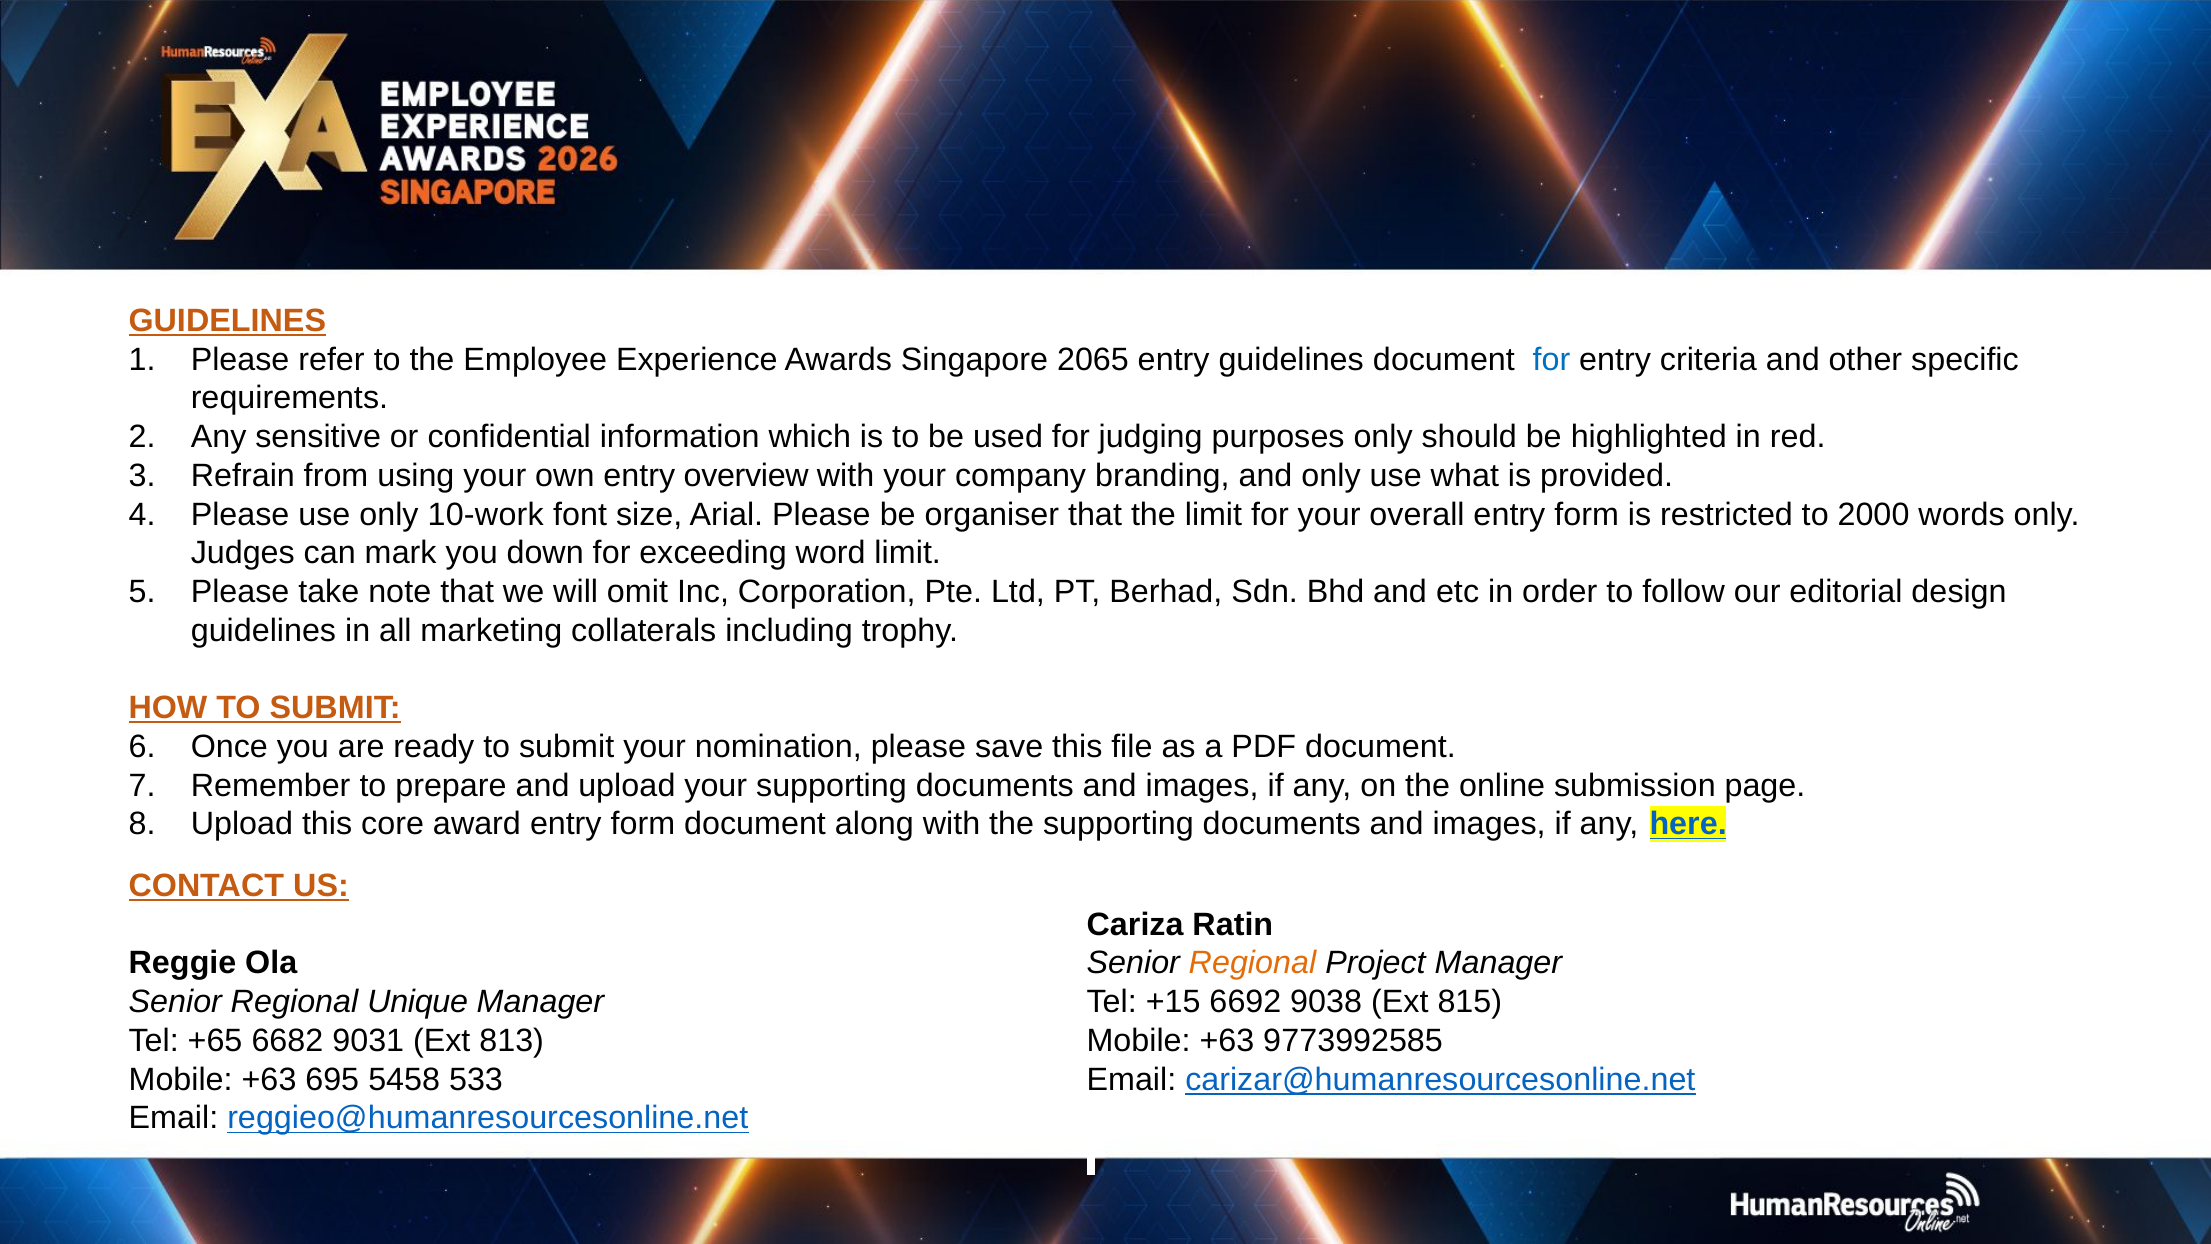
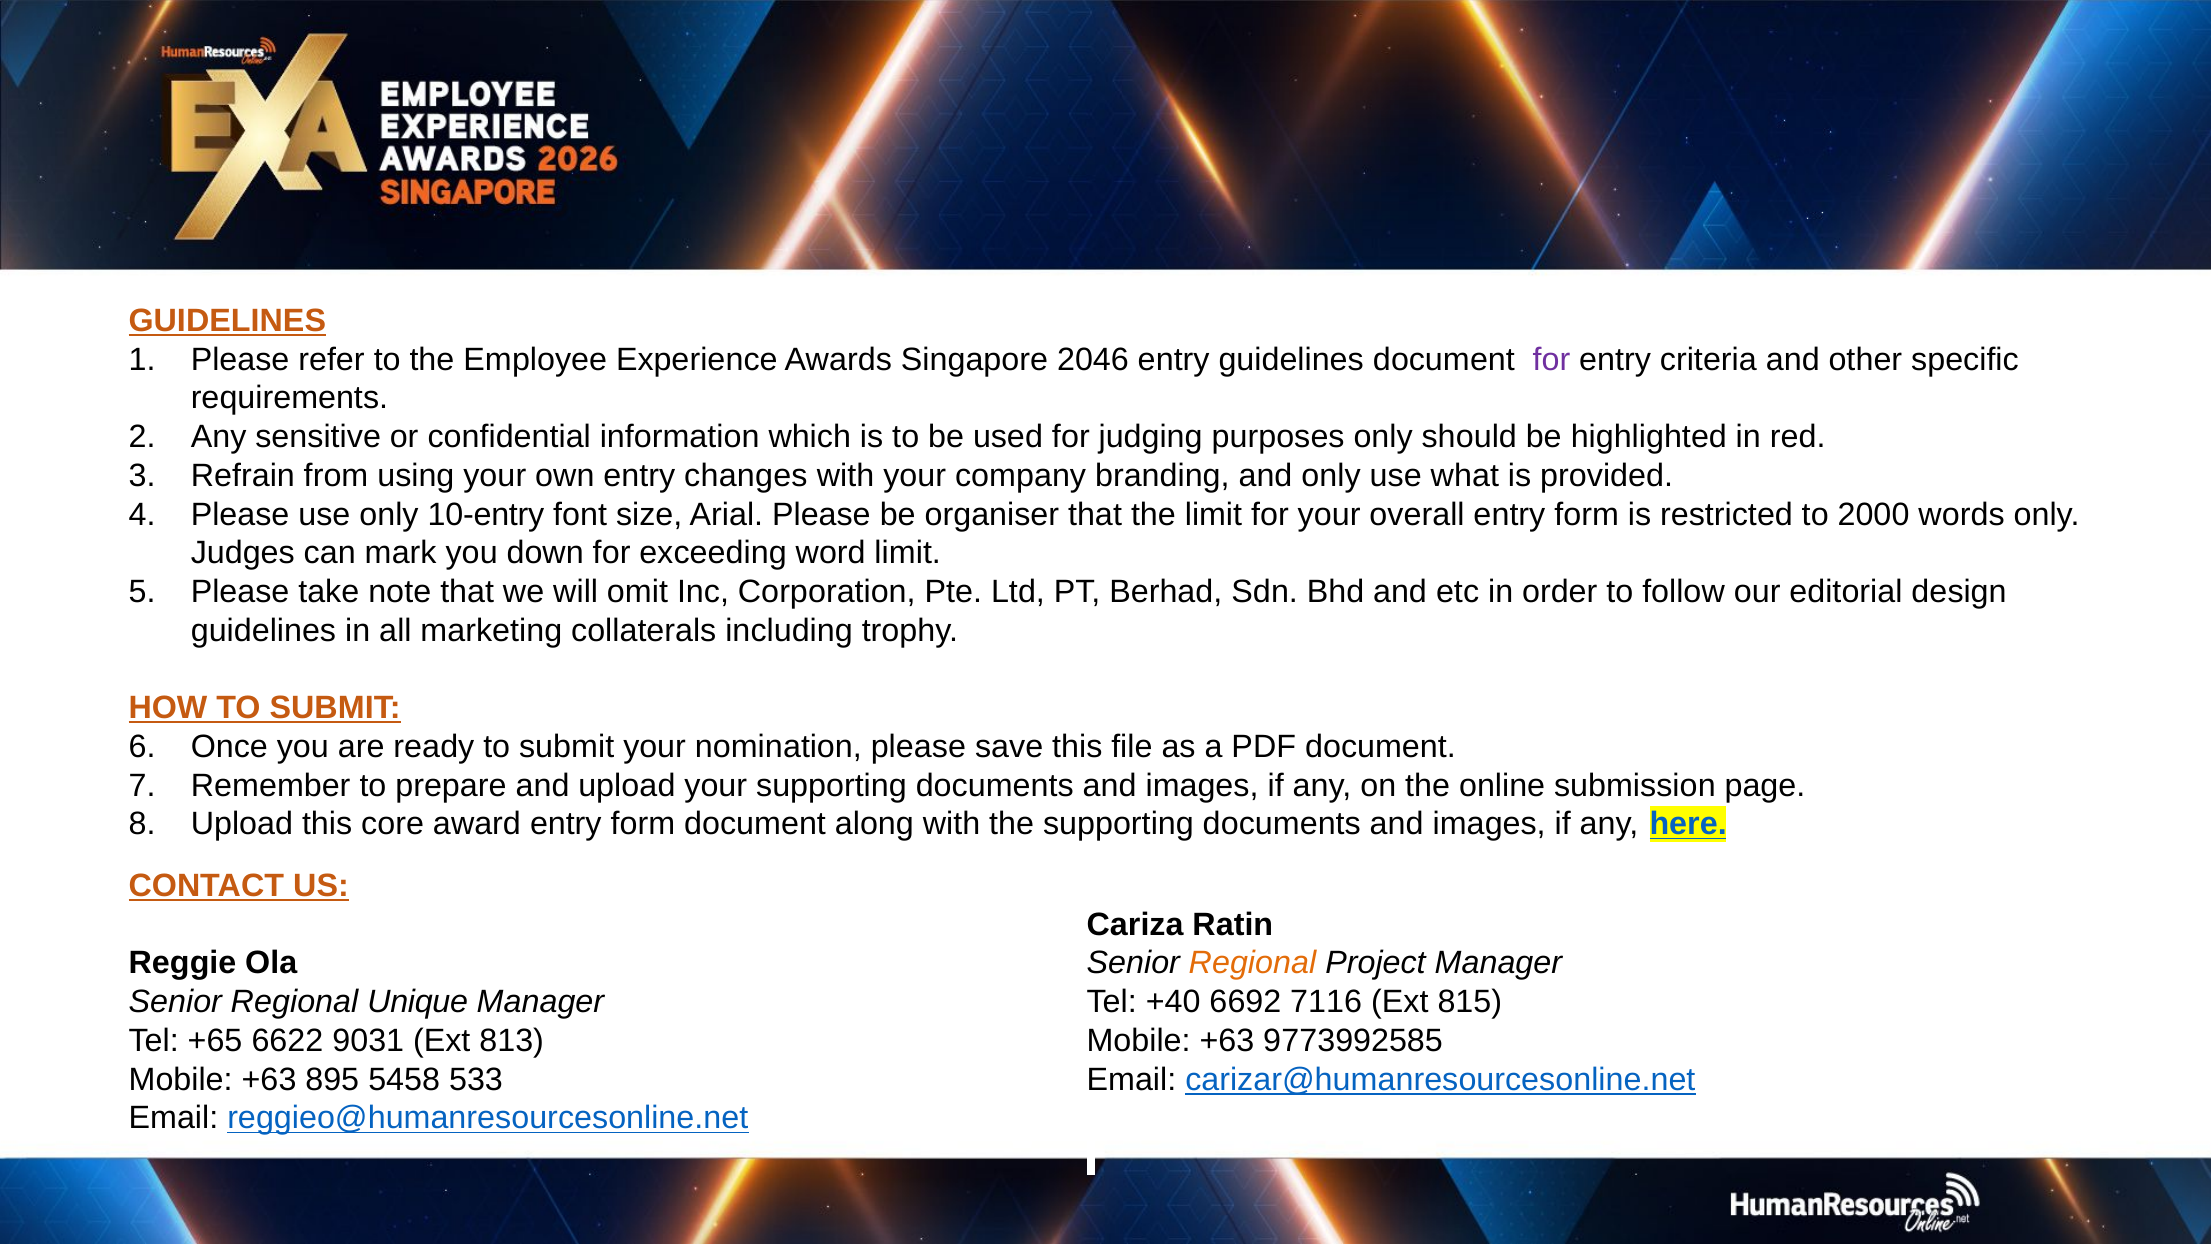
2065: 2065 -> 2046
for at (1551, 359) colour: blue -> purple
overview: overview -> changes
10-work: 10-work -> 10-entry
+15: +15 -> +40
9038: 9038 -> 7116
6682: 6682 -> 6622
695: 695 -> 895
